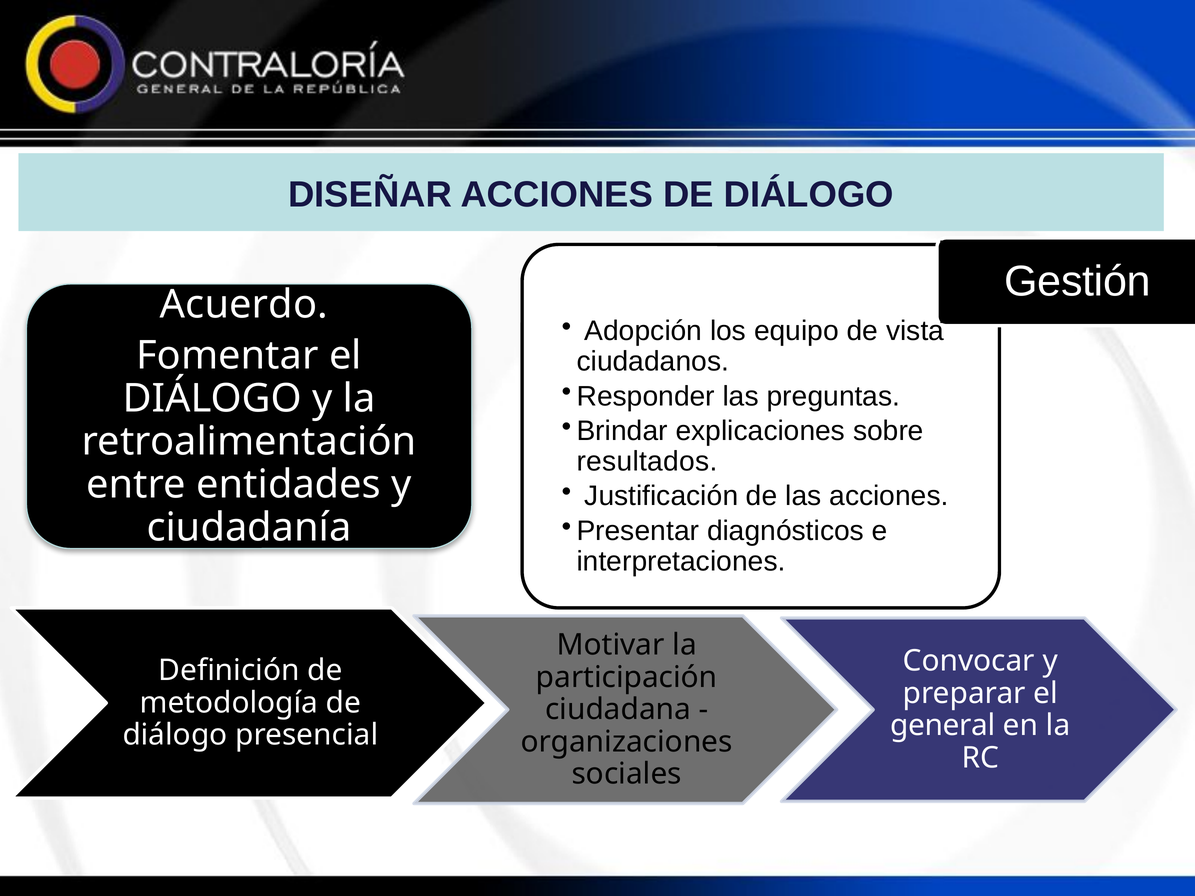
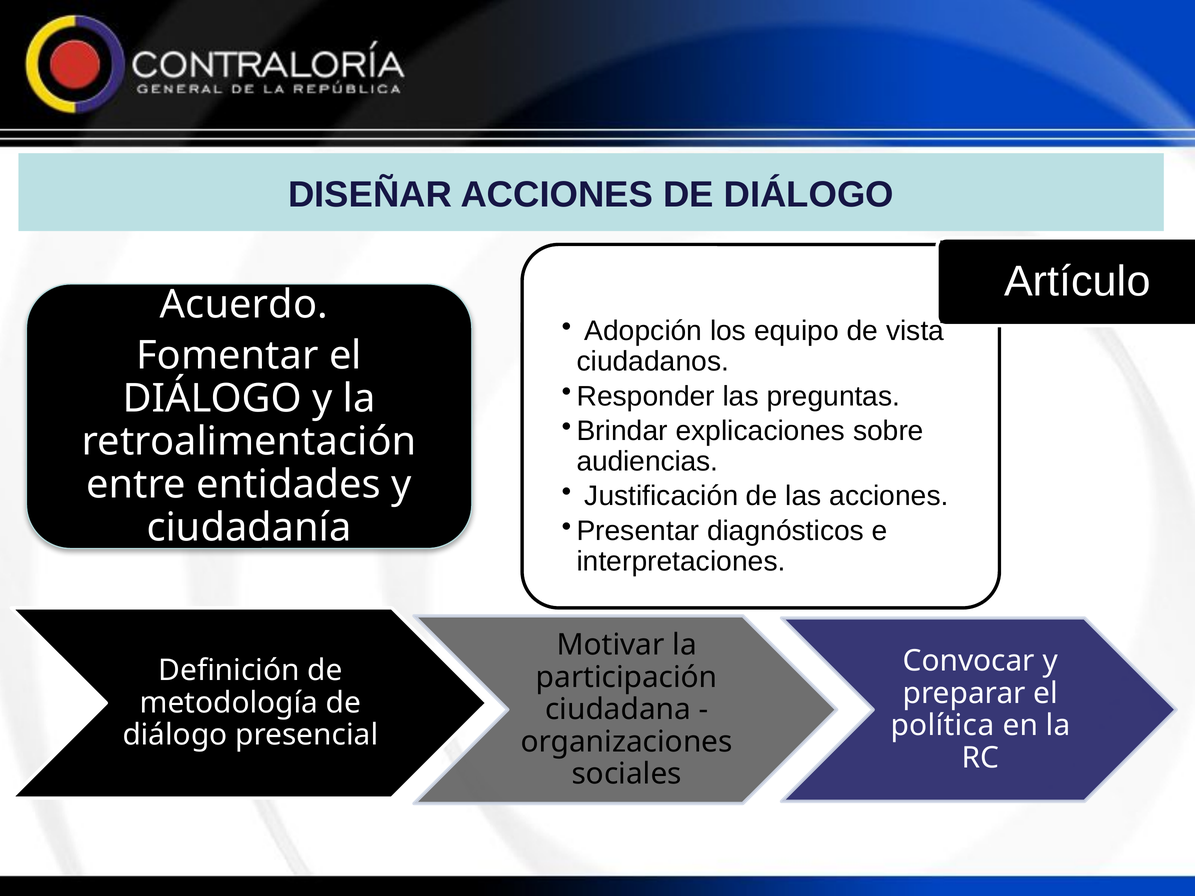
Gestión: Gestión -> Artículo
resultados: resultados -> audiencias
general: general -> política
